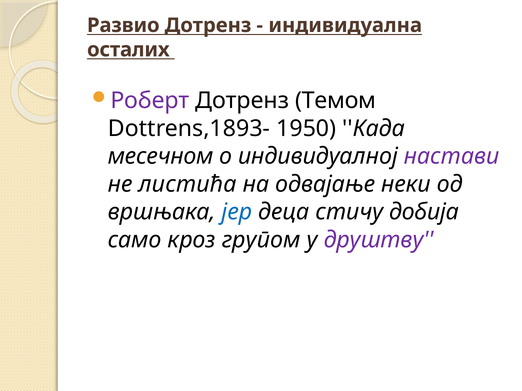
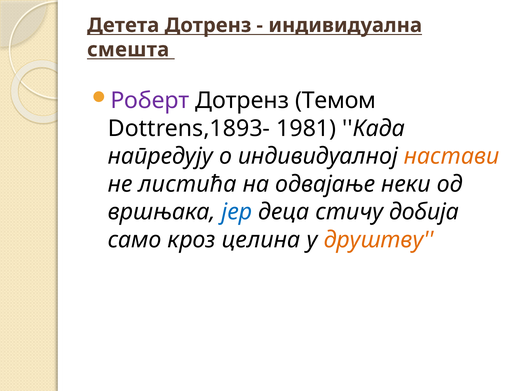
Развио: Развио -> Детета
осталих: осталих -> смешта
1950: 1950 -> 1981
месечном: месечном -> напредују
настави colour: purple -> orange
групом: групом -> целина
друштву colour: purple -> orange
